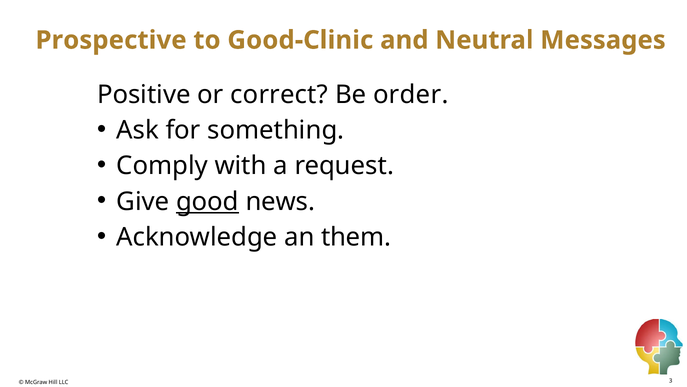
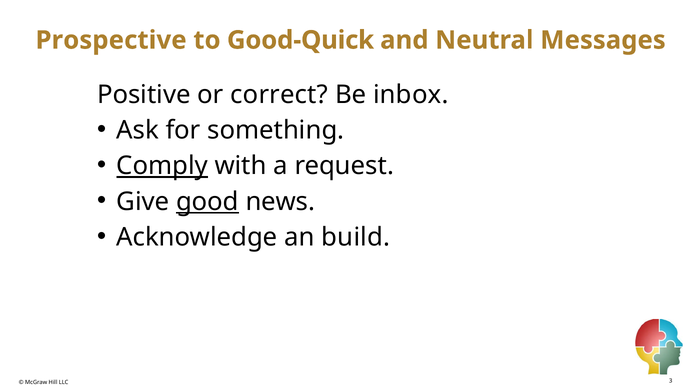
Good-Clinic: Good-Clinic -> Good-Quick
order: order -> inbox
Comply underline: none -> present
them: them -> build
